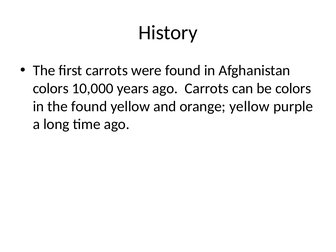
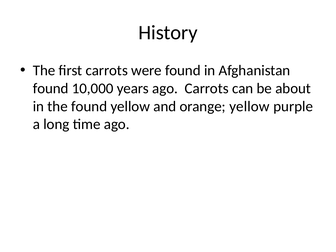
colors at (51, 88): colors -> found
be colors: colors -> about
